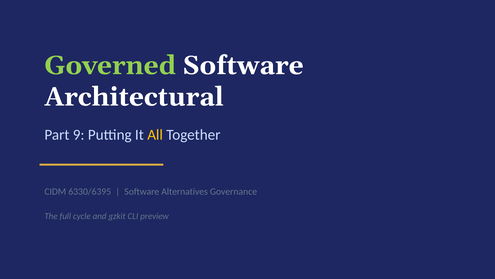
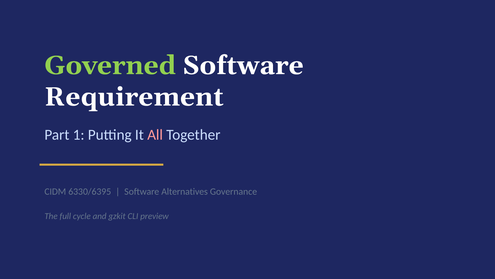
Architectural: Architectural -> Requirement
9: 9 -> 1
All colour: yellow -> pink
